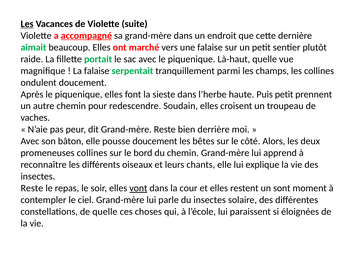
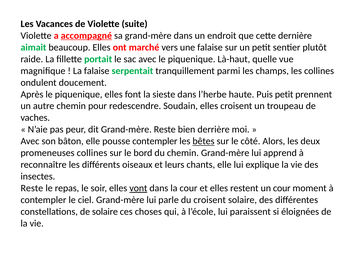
Les at (27, 24) underline: present -> none
pousse doucement: doucement -> contempler
bêtes underline: none -> present
un sont: sont -> cour
du insectes: insectes -> croisent
de quelle: quelle -> solaire
